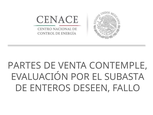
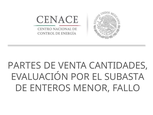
CONTEMPLE: CONTEMPLE -> CANTIDADES
DESEEN: DESEEN -> MENOR
